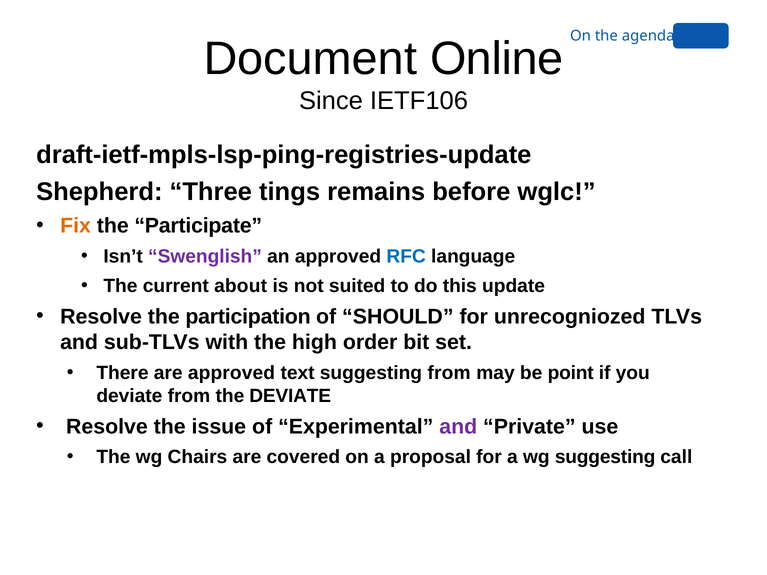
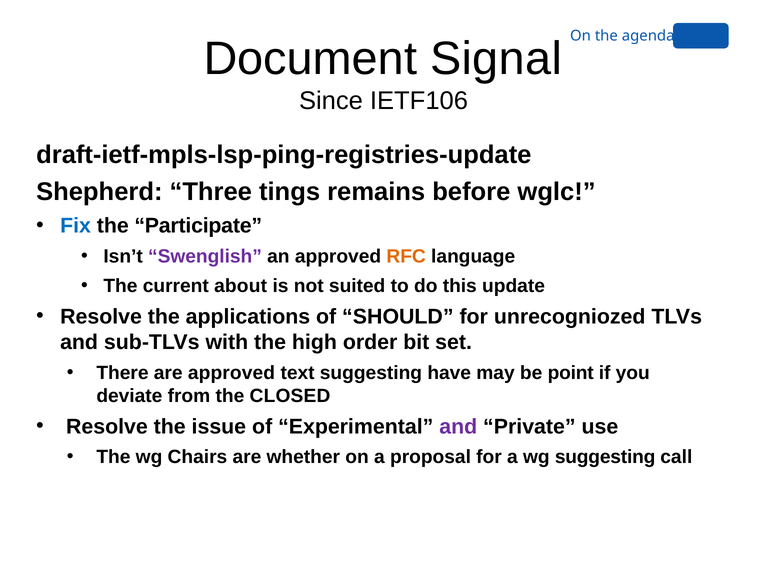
Online: Online -> Signal
Fix colour: orange -> blue
RFC colour: blue -> orange
participation: participation -> applications
suggesting from: from -> have
the DEVIATE: DEVIATE -> CLOSED
covered: covered -> whether
